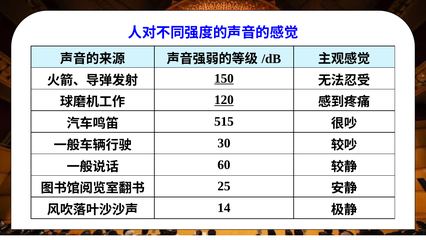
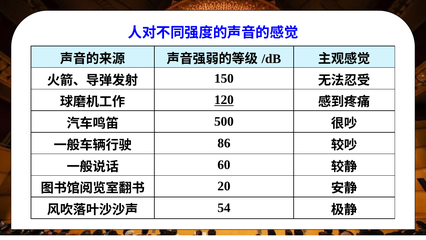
150 underline: present -> none
515: 515 -> 500
30: 30 -> 86
25: 25 -> 20
14: 14 -> 54
